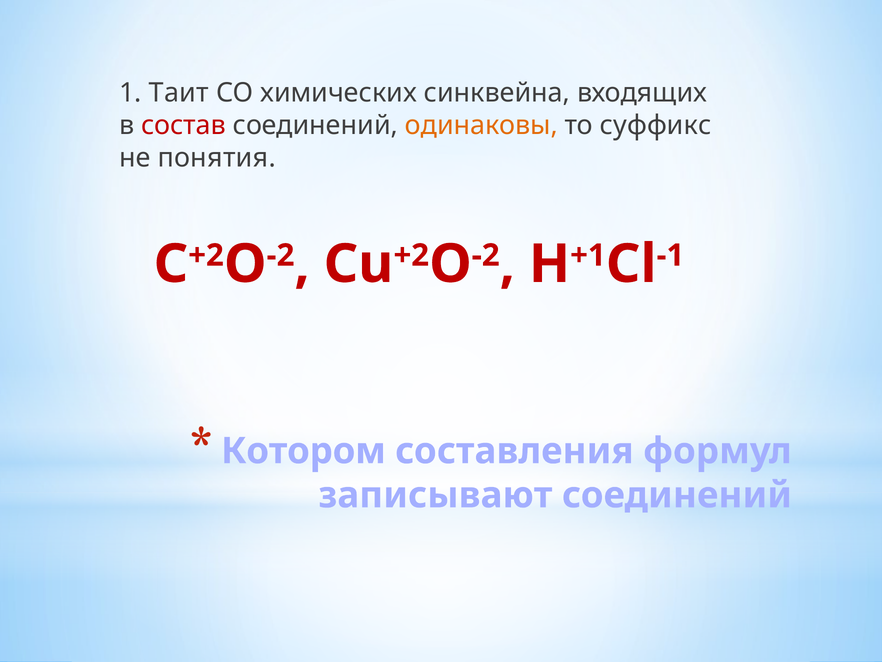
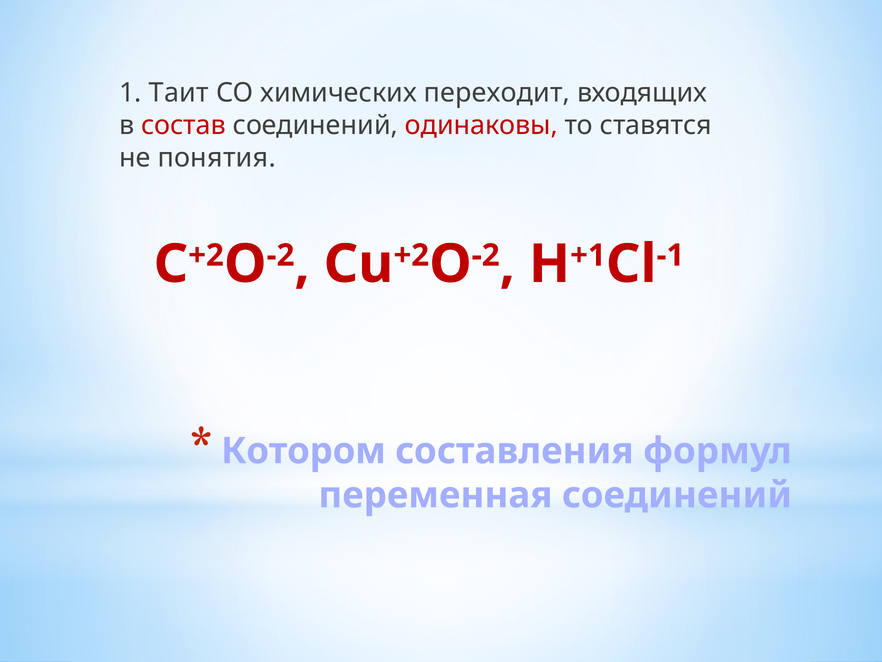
синквейна: синквейна -> переходит
одинаковы colour: orange -> red
суффикс: суффикс -> ставятся
записывают: записывают -> переменная
